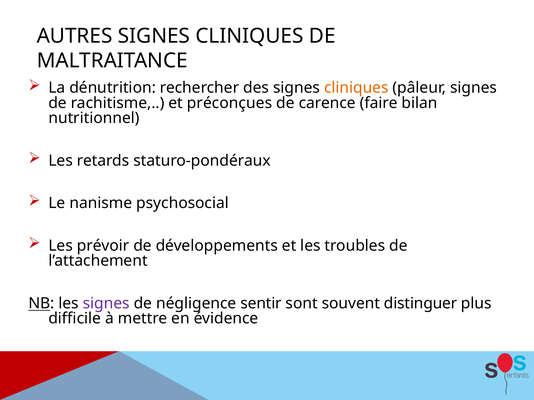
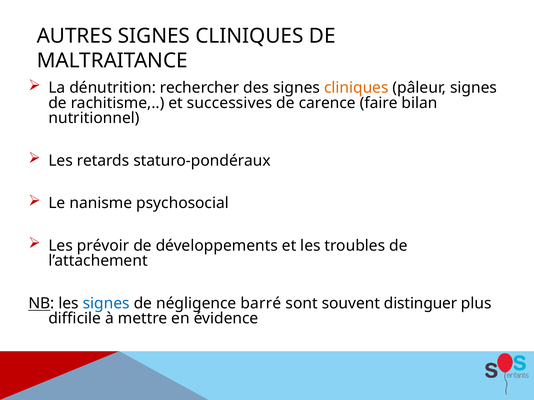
préconçues: préconçues -> successives
signes at (106, 304) colour: purple -> blue
sentir: sentir -> barré
